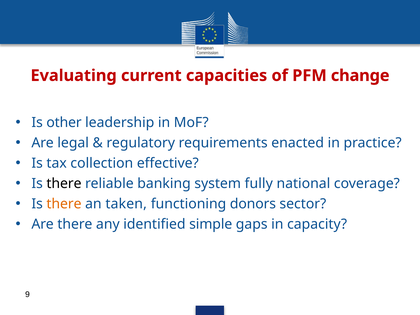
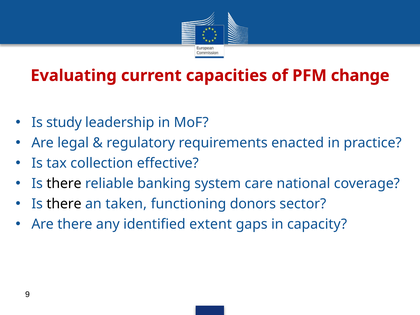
other: other -> study
fully: fully -> care
there at (64, 204) colour: orange -> black
simple: simple -> extent
